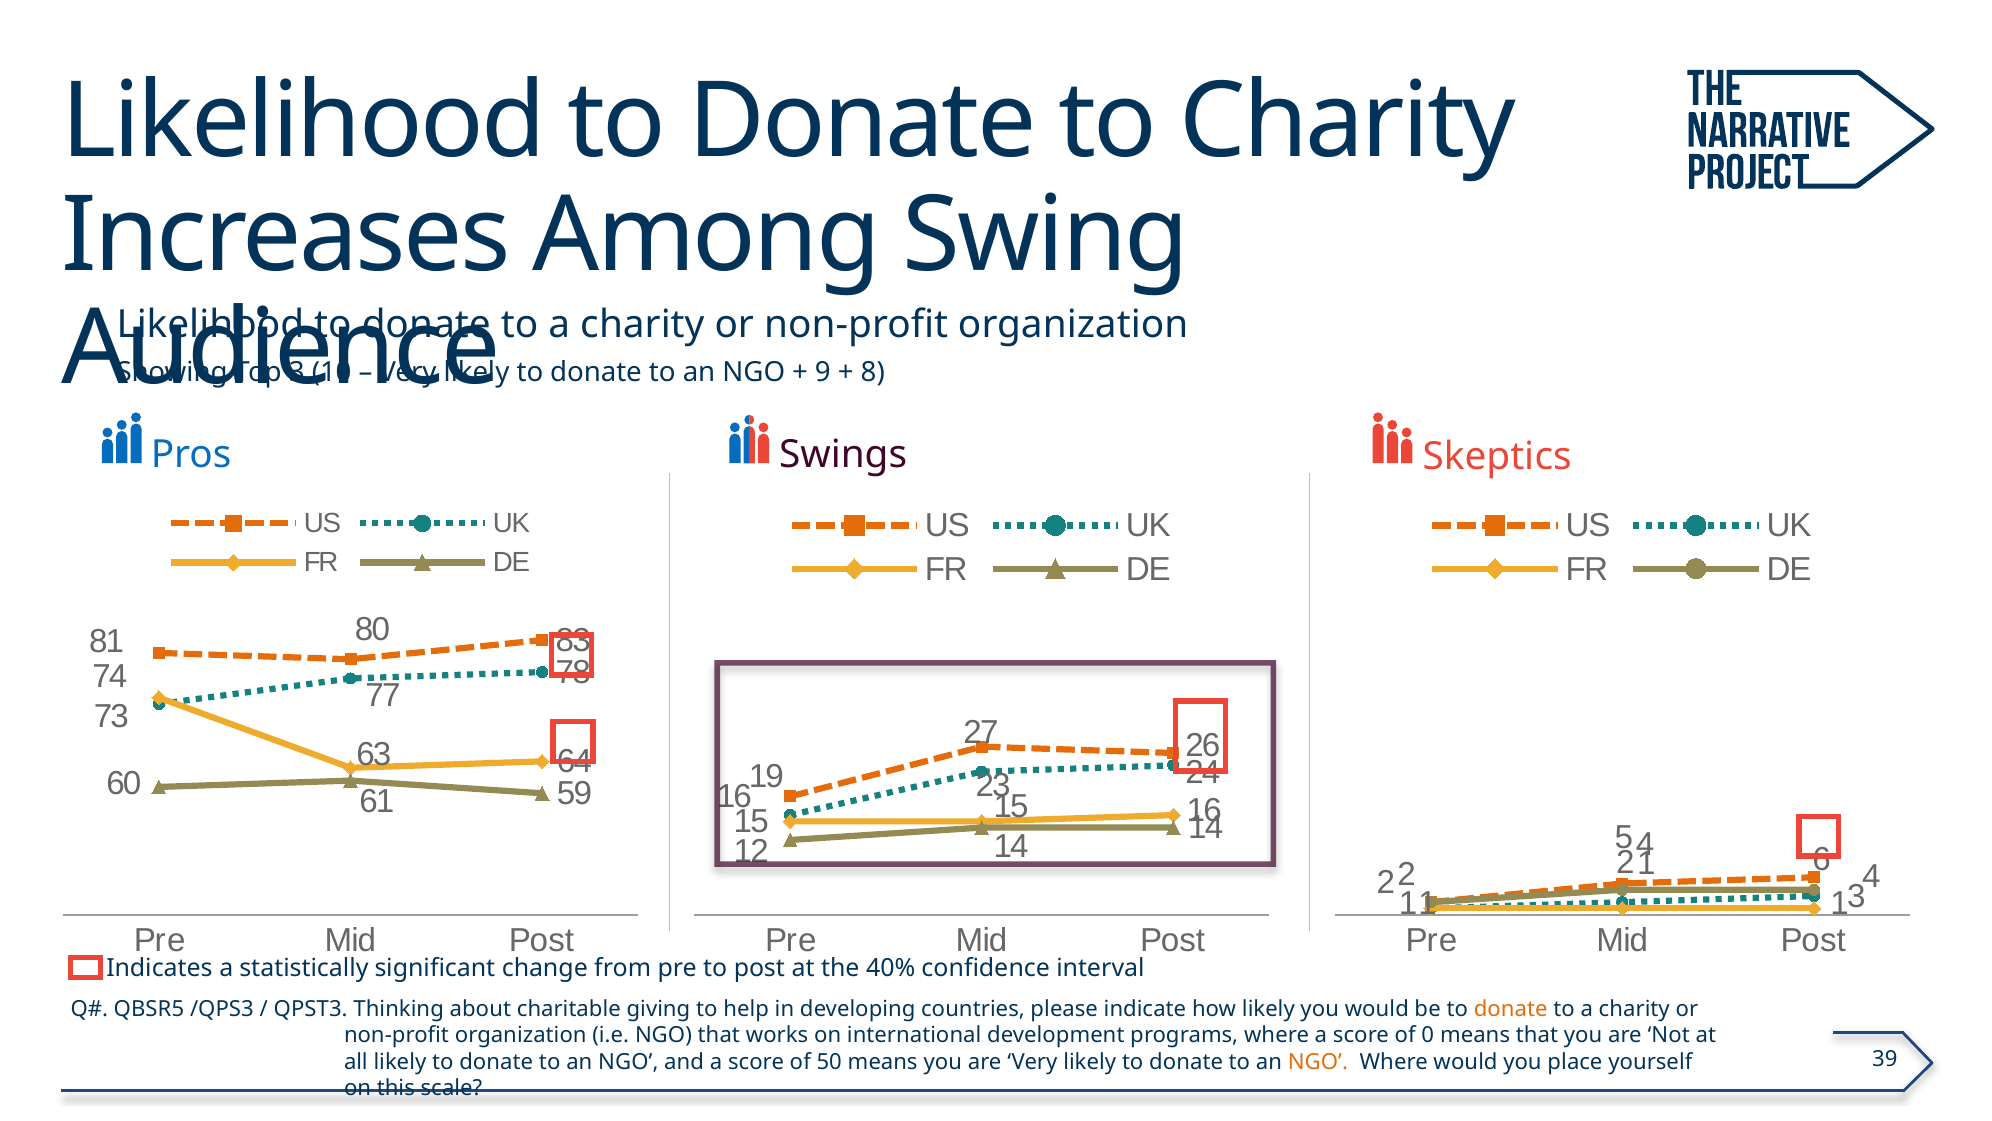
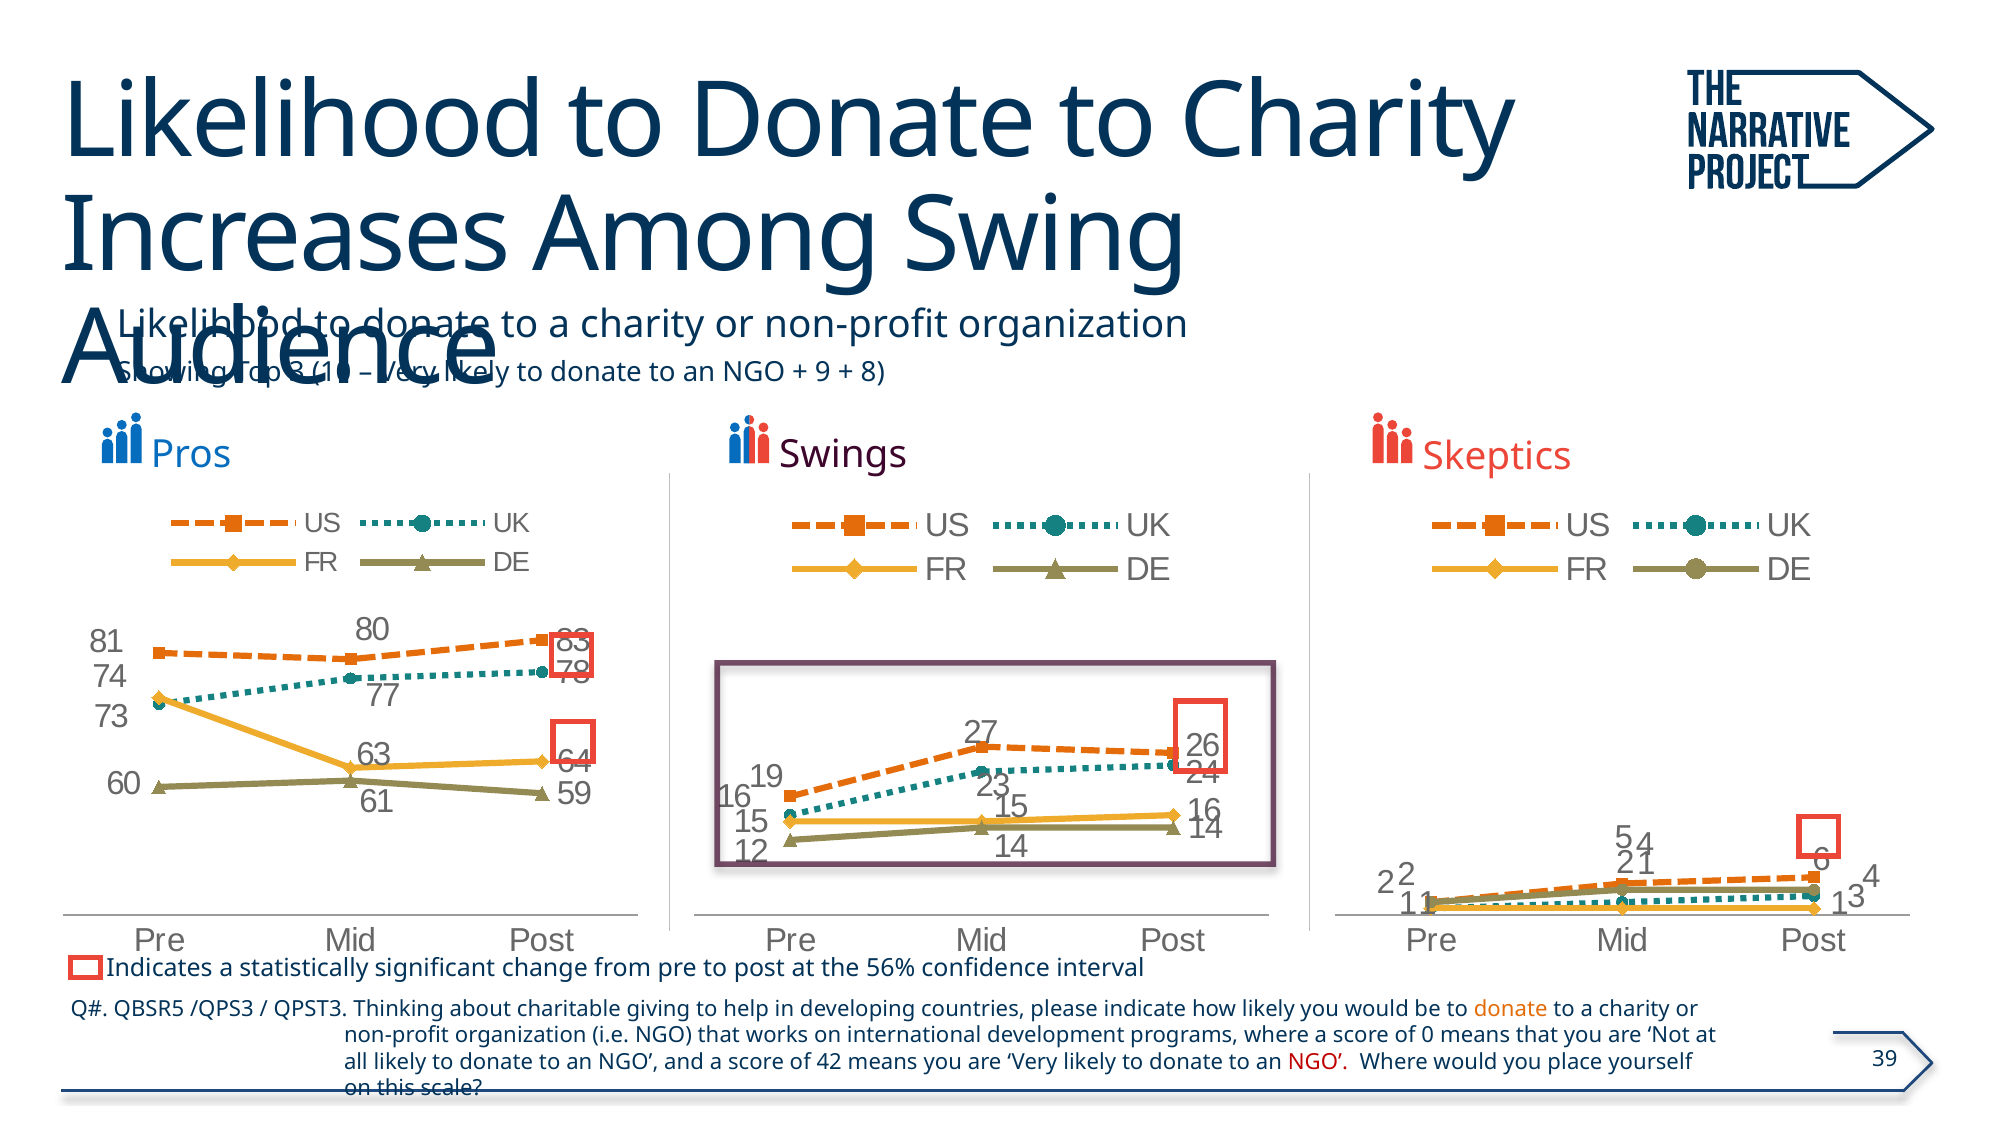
40%: 40% -> 56%
50: 50 -> 42
NGO at (1318, 1061) colour: orange -> red
